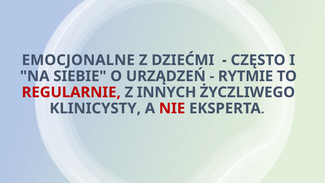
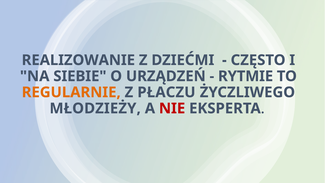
EMOCJONALNE: EMOCJONALNE -> REALIZOWANIE
REGULARNIE colour: red -> orange
INNYCH: INNYCH -> PŁACZU
KLINICYSTY: KLINICYSTY -> MŁODZIEŻY
